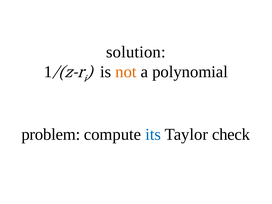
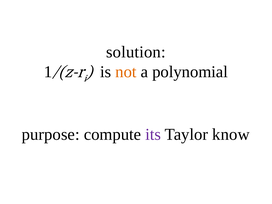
problem: problem -> purpose
its colour: blue -> purple
check: check -> know
